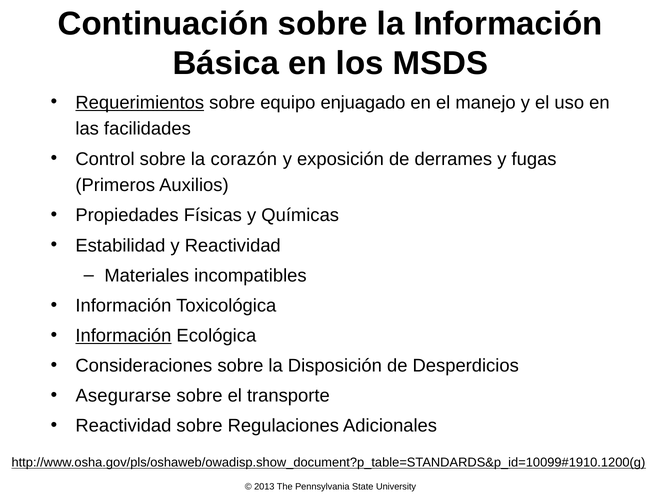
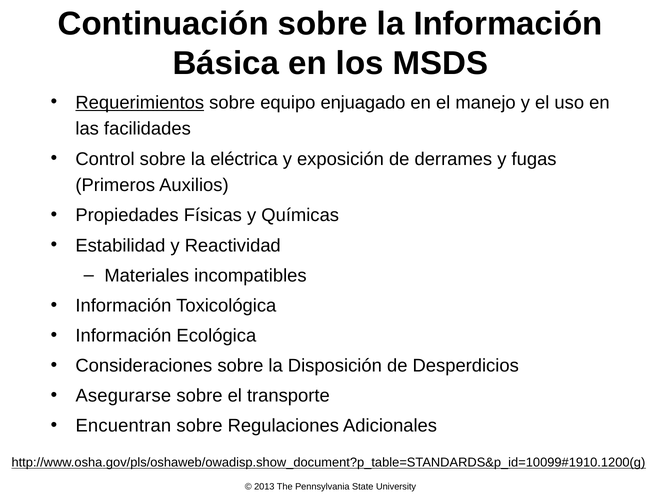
corazón: corazón -> eléctrica
Información at (123, 336) underline: present -> none
Reactividad at (123, 427): Reactividad -> Encuentran
